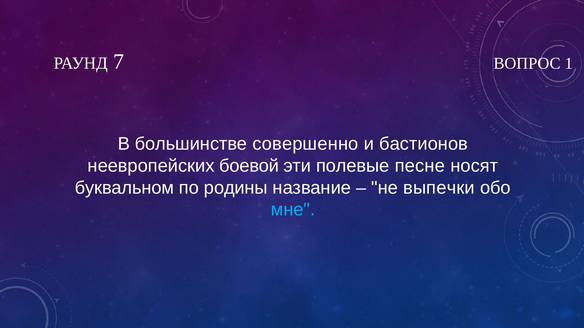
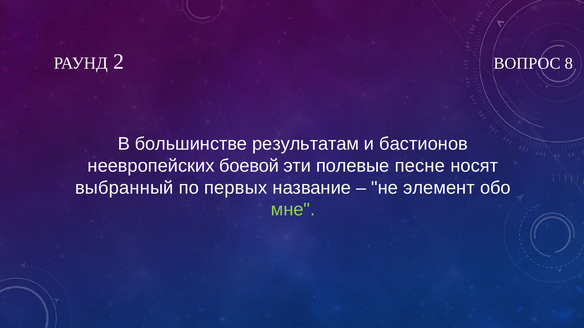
7: 7 -> 2
1: 1 -> 8
совершенно: совершенно -> результатам
буквальном: буквальном -> выбранный
родины: родины -> первых
выпечки: выпечки -> элемент
мне colour: light blue -> light green
